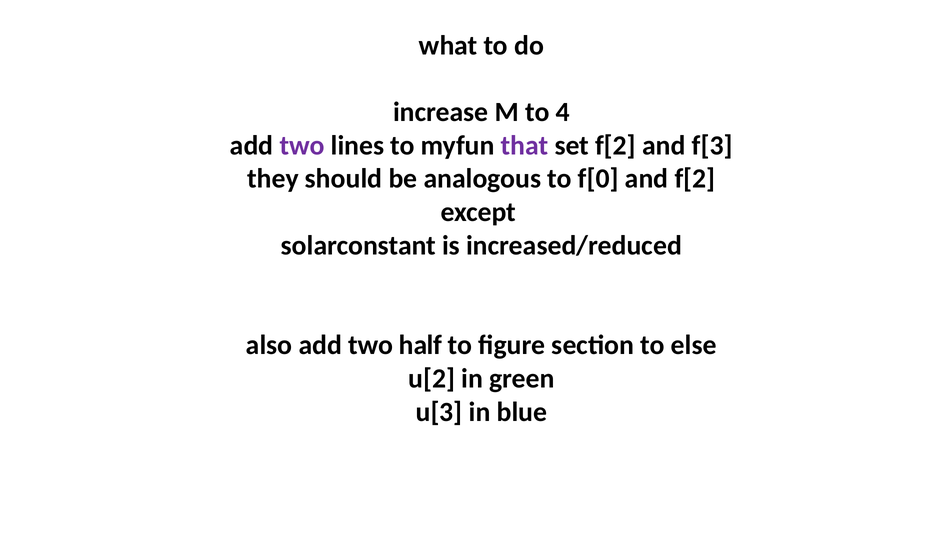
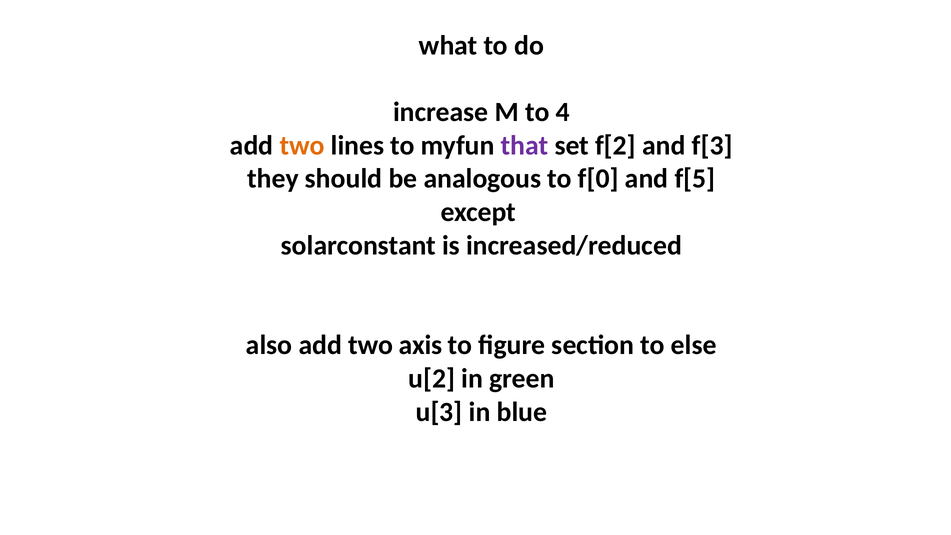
two at (302, 145) colour: purple -> orange
and f[2: f[2 -> f[5
half: half -> axis
